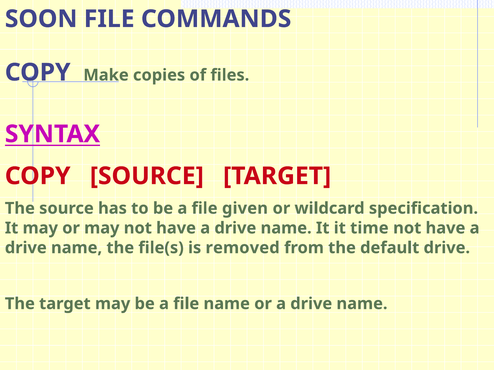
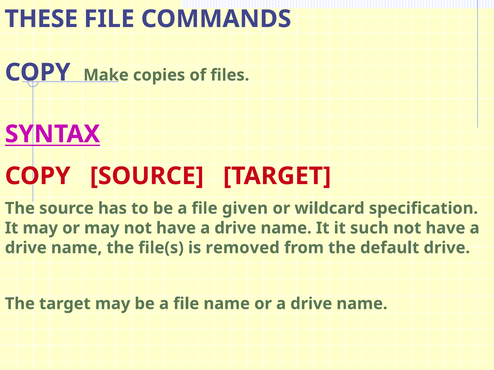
SOON: SOON -> THESE
time: time -> such
